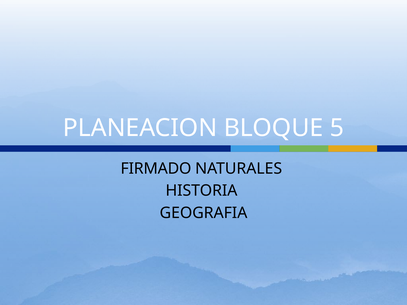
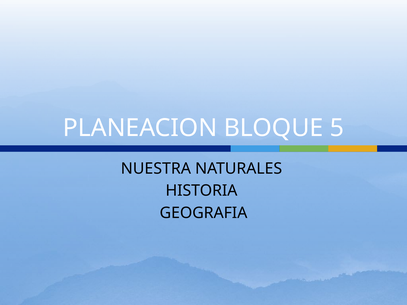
FIRMADO: FIRMADO -> NUESTRA
